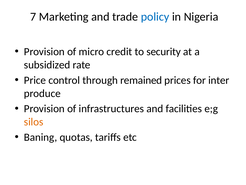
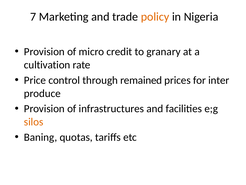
policy colour: blue -> orange
security: security -> granary
subsidized: subsidized -> cultivation
